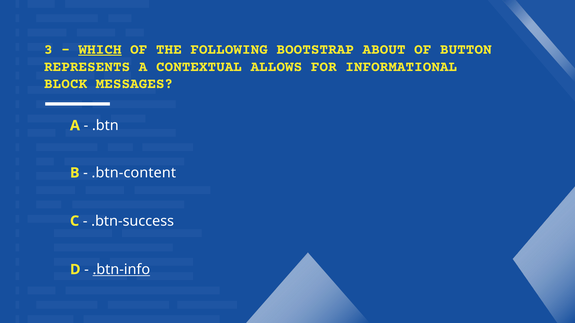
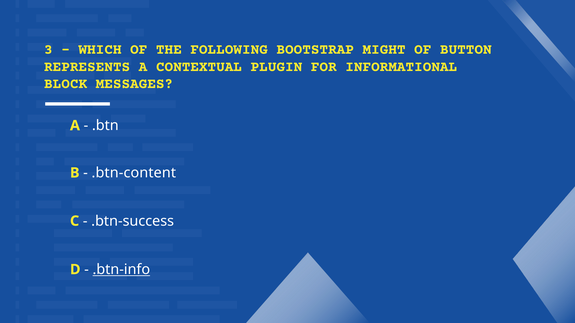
WHICH underline: present -> none
ABOUT: ABOUT -> MIGHT
ALLOWS: ALLOWS -> PLUGIN
